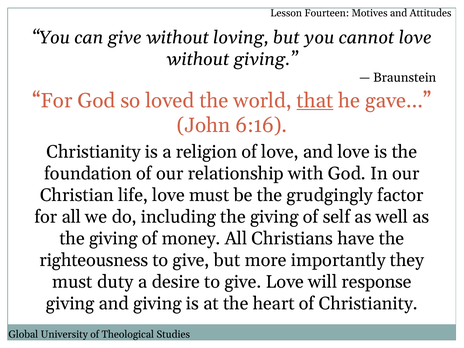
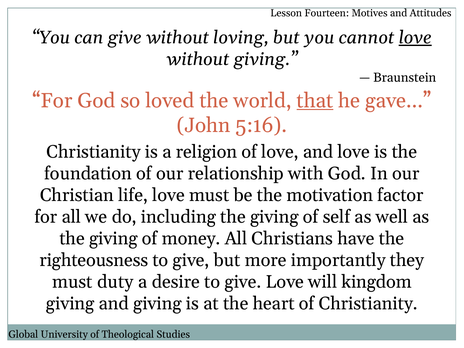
love at (415, 38) underline: none -> present
6:16: 6:16 -> 5:16
grudgingly: grudgingly -> motivation
response: response -> kingdom
